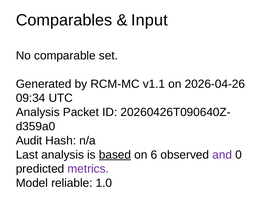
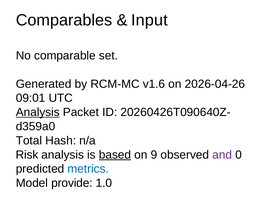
v1.1: v1.1 -> v1.6
09:34: 09:34 -> 09:01
Analysis at (38, 112) underline: none -> present
Audit: Audit -> Total
Last: Last -> Risk
6: 6 -> 9
metrics colour: purple -> blue
reliable: reliable -> provide
